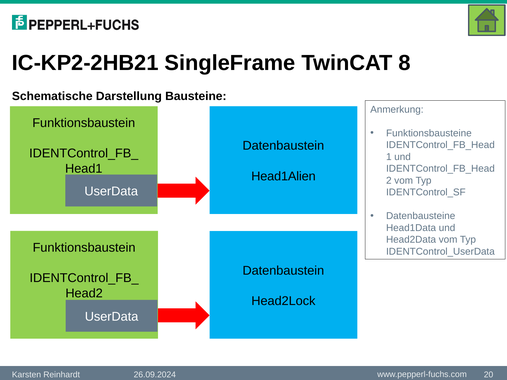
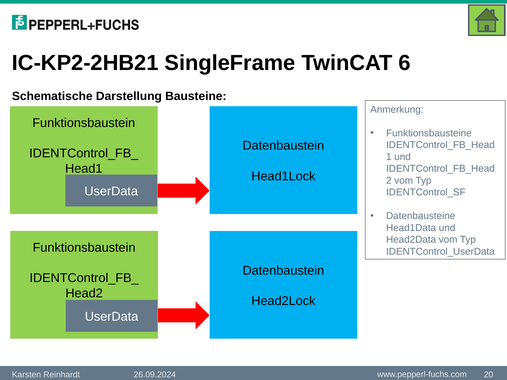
8: 8 -> 6
Head1Alien: Head1Alien -> Head1Lock
